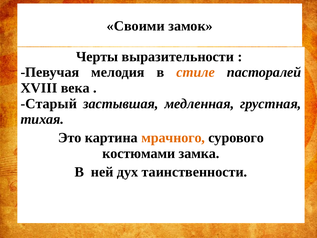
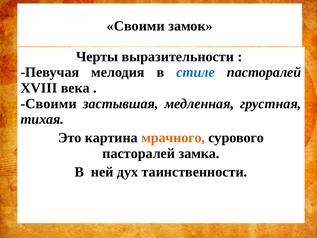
стиле colour: orange -> blue
Старый at (49, 104): Старый -> Своими
костюмами at (139, 153): костюмами -> пасторалей
